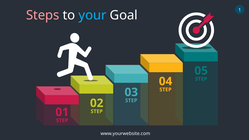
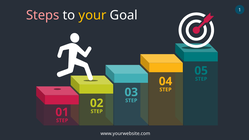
your colour: light blue -> yellow
